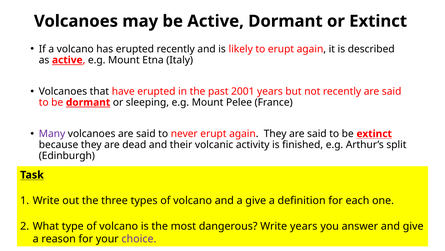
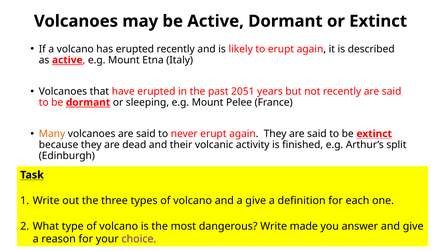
2001: 2001 -> 2051
Many colour: purple -> orange
Write years: years -> made
